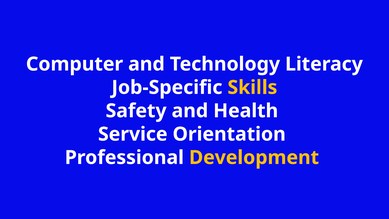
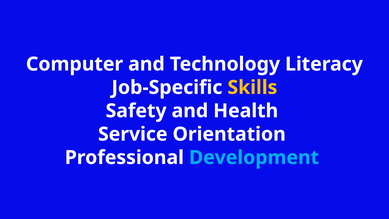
Development colour: yellow -> light blue
